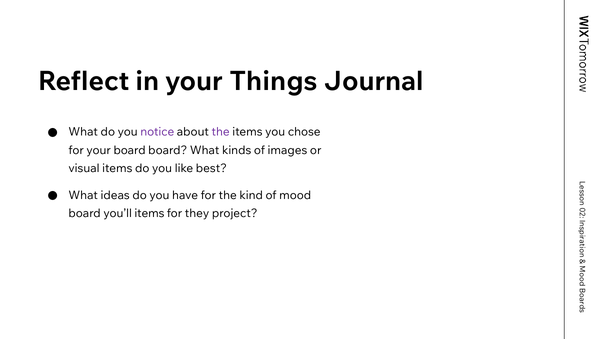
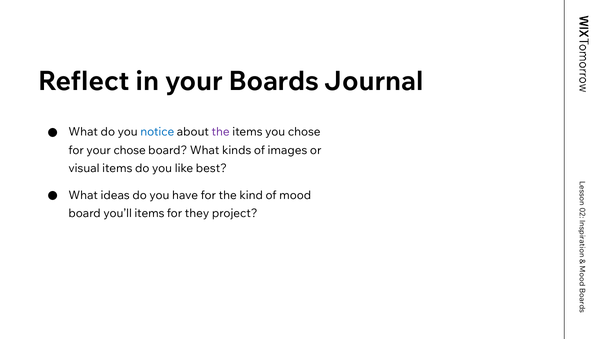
Things: Things -> Boards
notice colour: purple -> blue
your board: board -> chose
